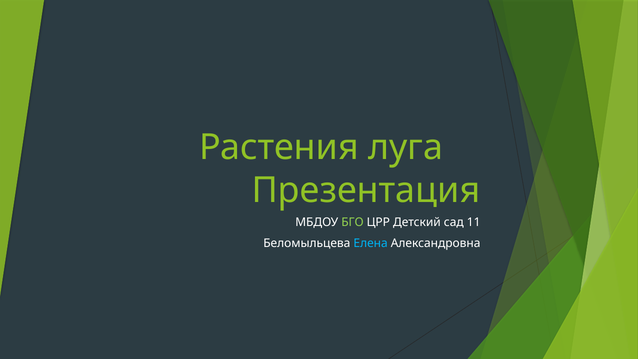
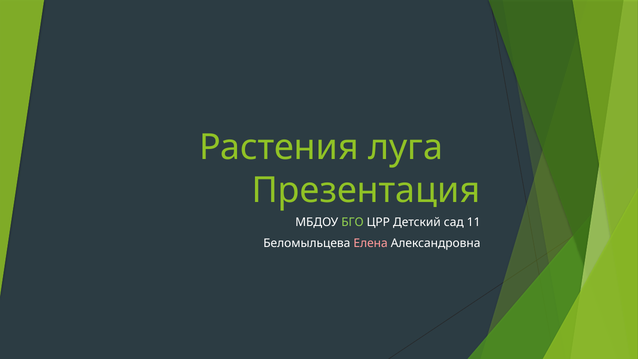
Елена colour: light blue -> pink
